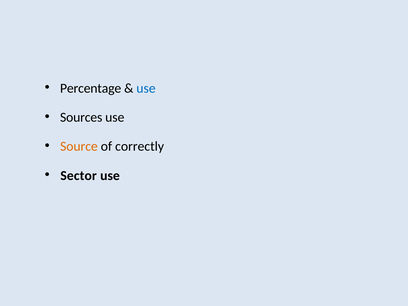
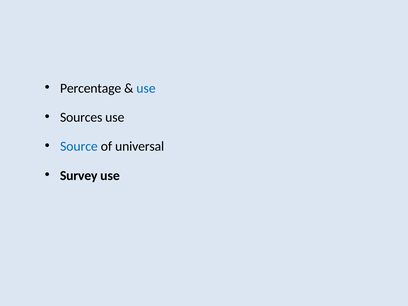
Source colour: orange -> blue
correctly: correctly -> universal
Sector: Sector -> Survey
